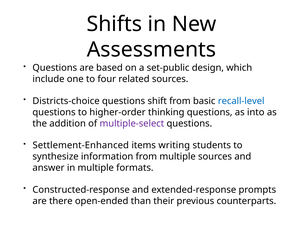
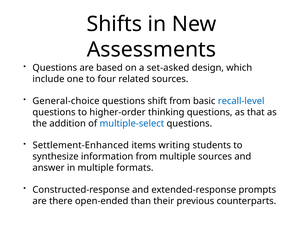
set-public: set-public -> set-asked
Districts-choice: Districts-choice -> General-choice
into: into -> that
multiple-select colour: purple -> blue
